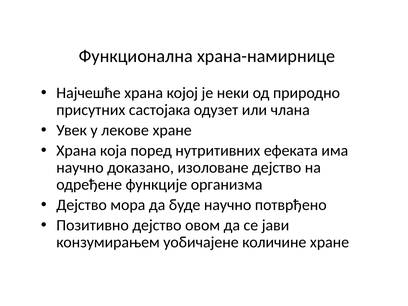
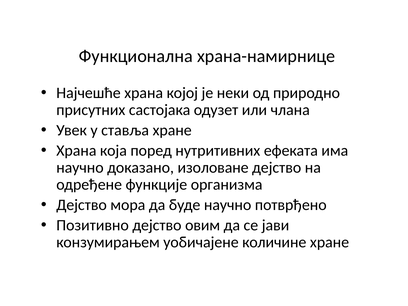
лекове: лекове -> ставља
овом: овом -> овим
